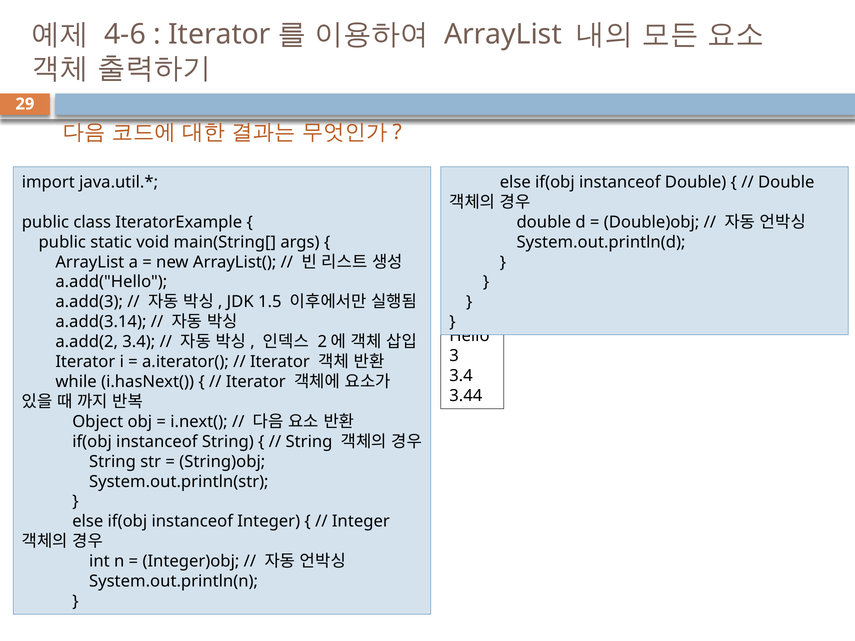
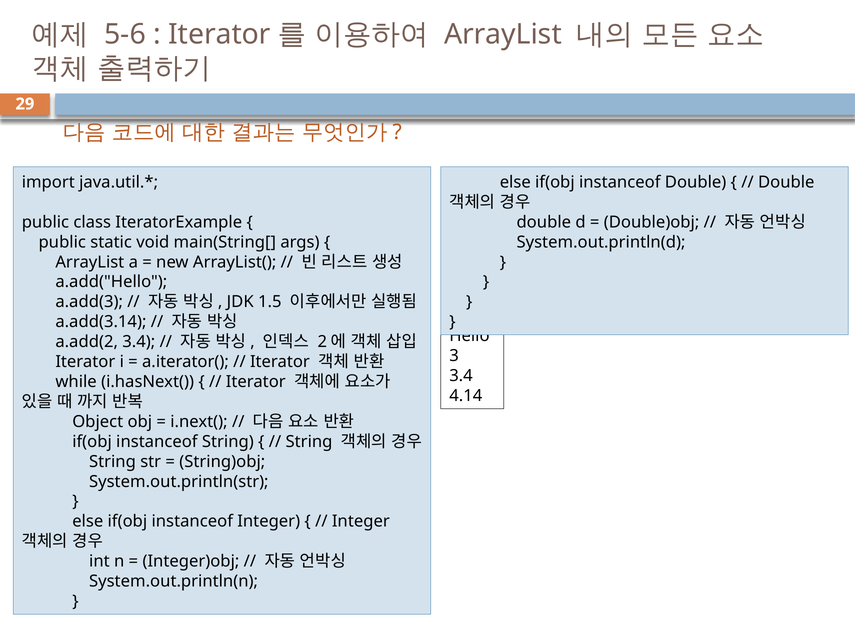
4-6: 4-6 -> 5-6
3.44: 3.44 -> 4.14
